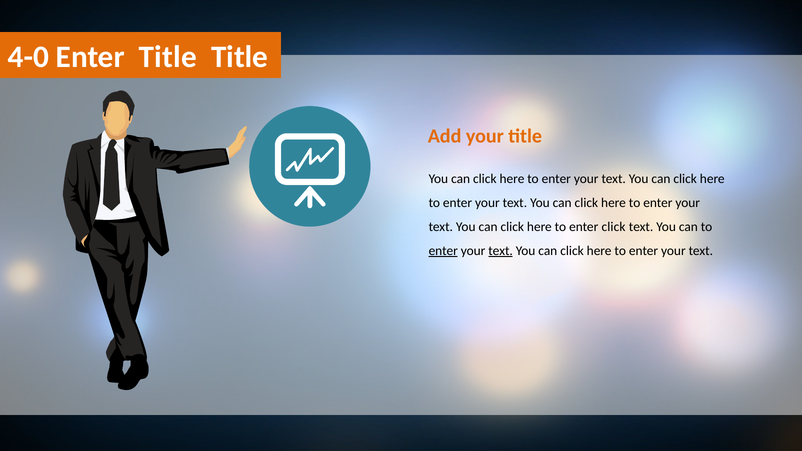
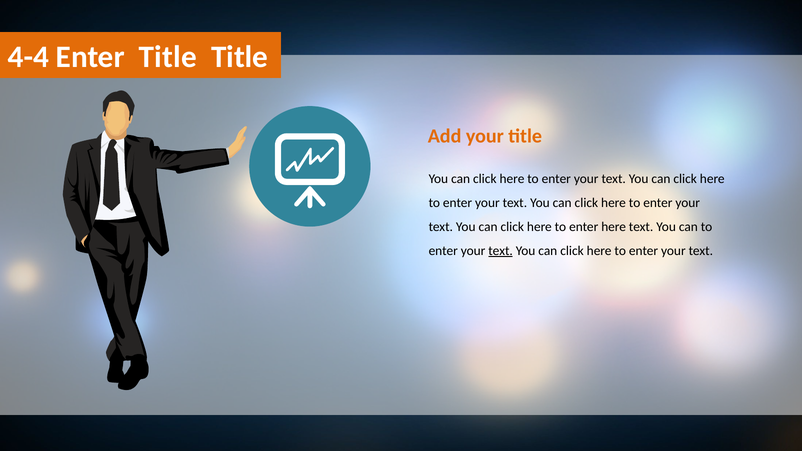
4-0: 4-0 -> 4-4
enter click: click -> here
enter at (443, 251) underline: present -> none
